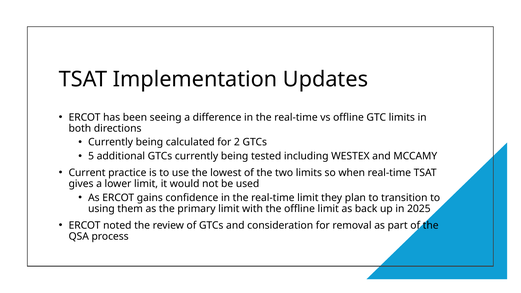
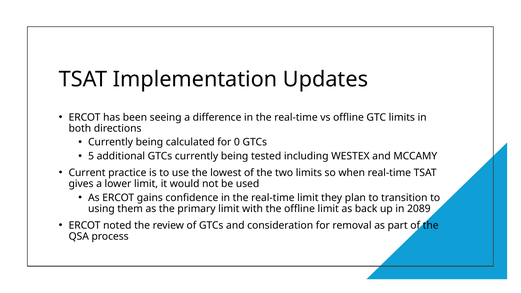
2: 2 -> 0
2025: 2025 -> 2089
